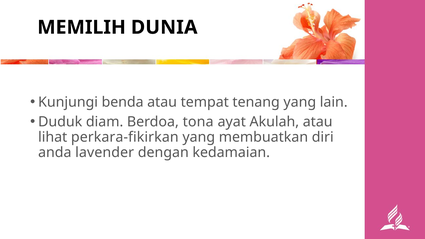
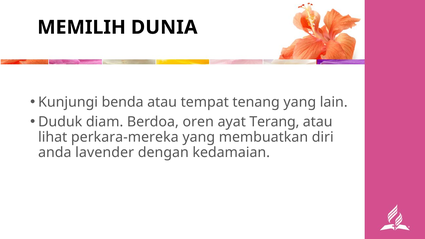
tona: tona -> oren
Akulah: Akulah -> Terang
perkara-fikirkan: perkara-fikirkan -> perkara-mereka
